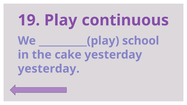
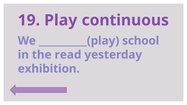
cake: cake -> read
yesterday at (49, 69): yesterday -> exhibition
